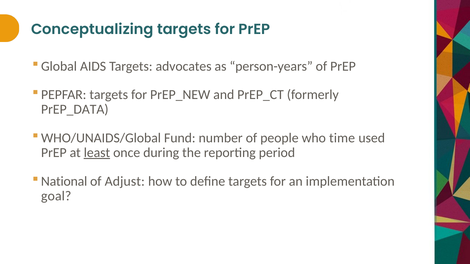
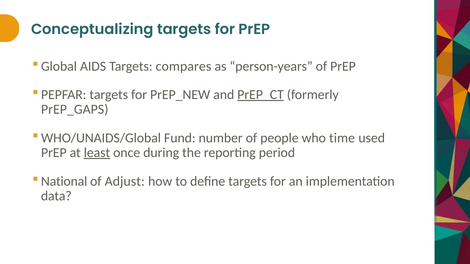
advocates: advocates -> compares
PrEP_CT underline: none -> present
PrEP_DATA: PrEP_DATA -> PrEP_GAPS
goal: goal -> data
